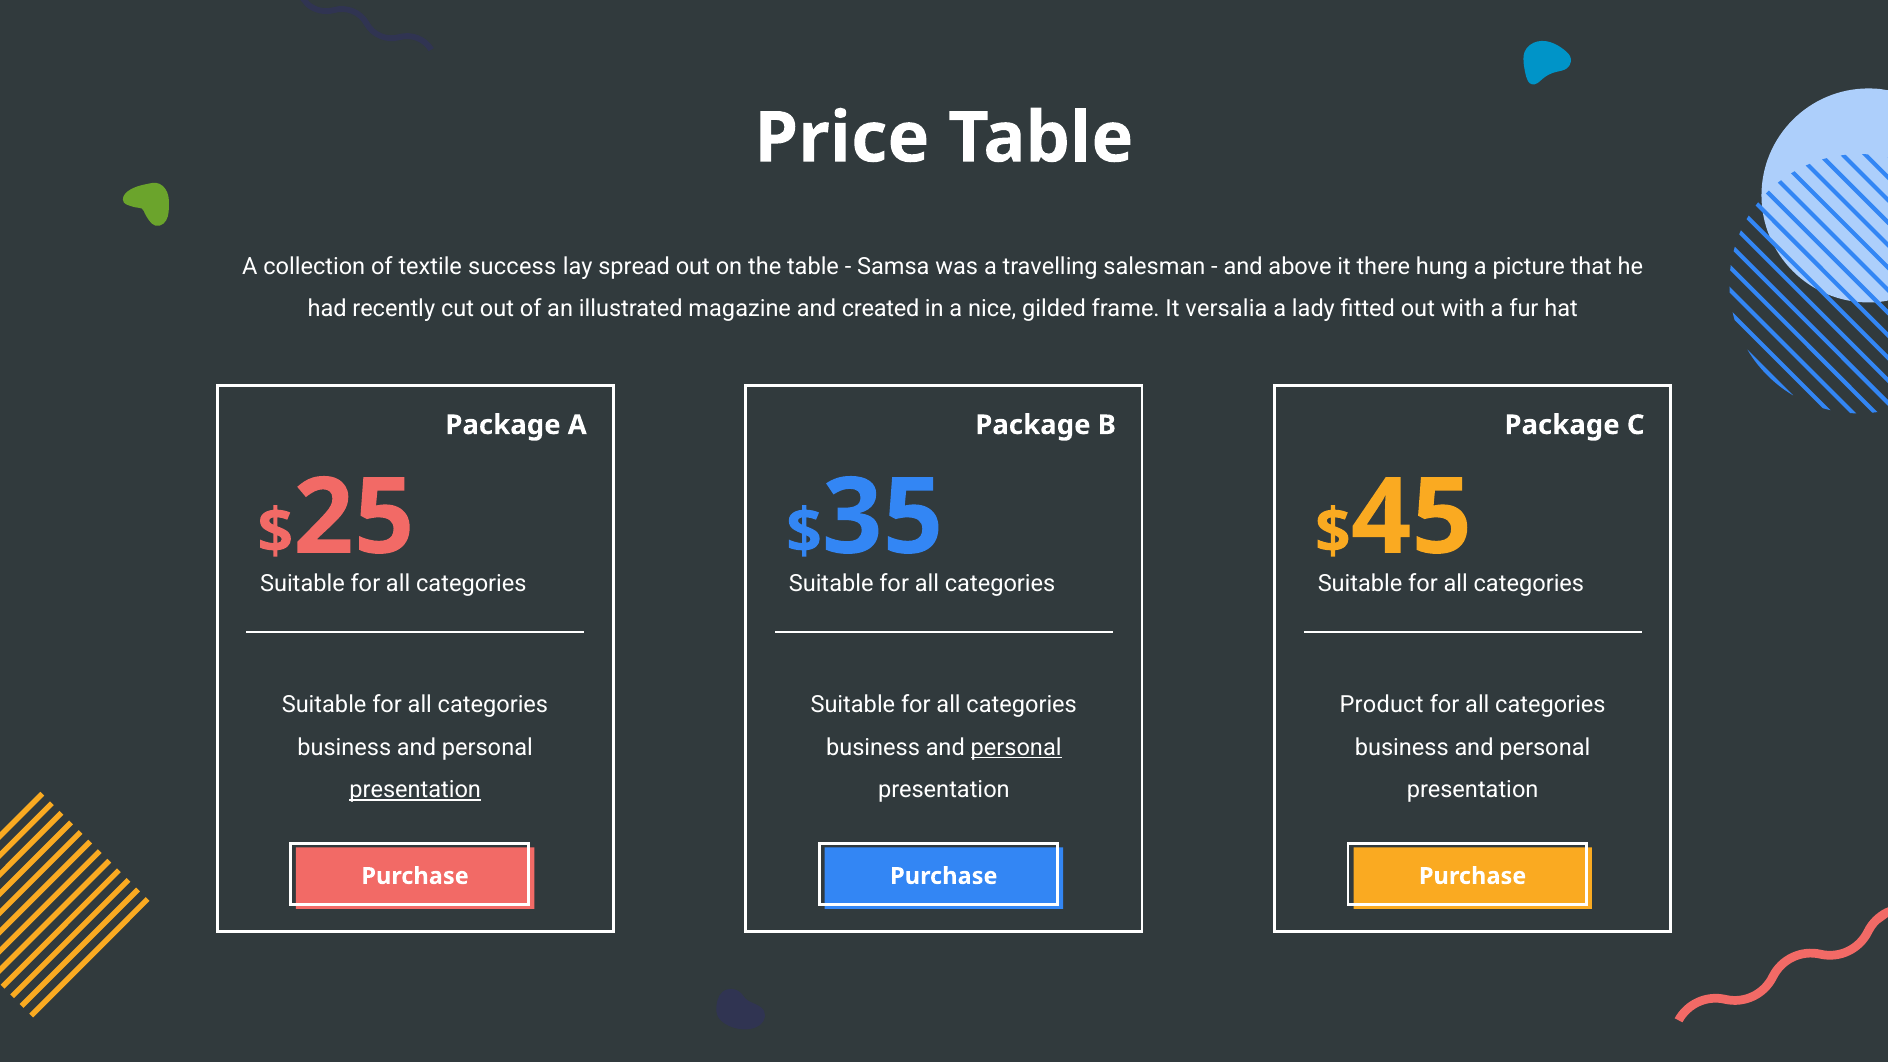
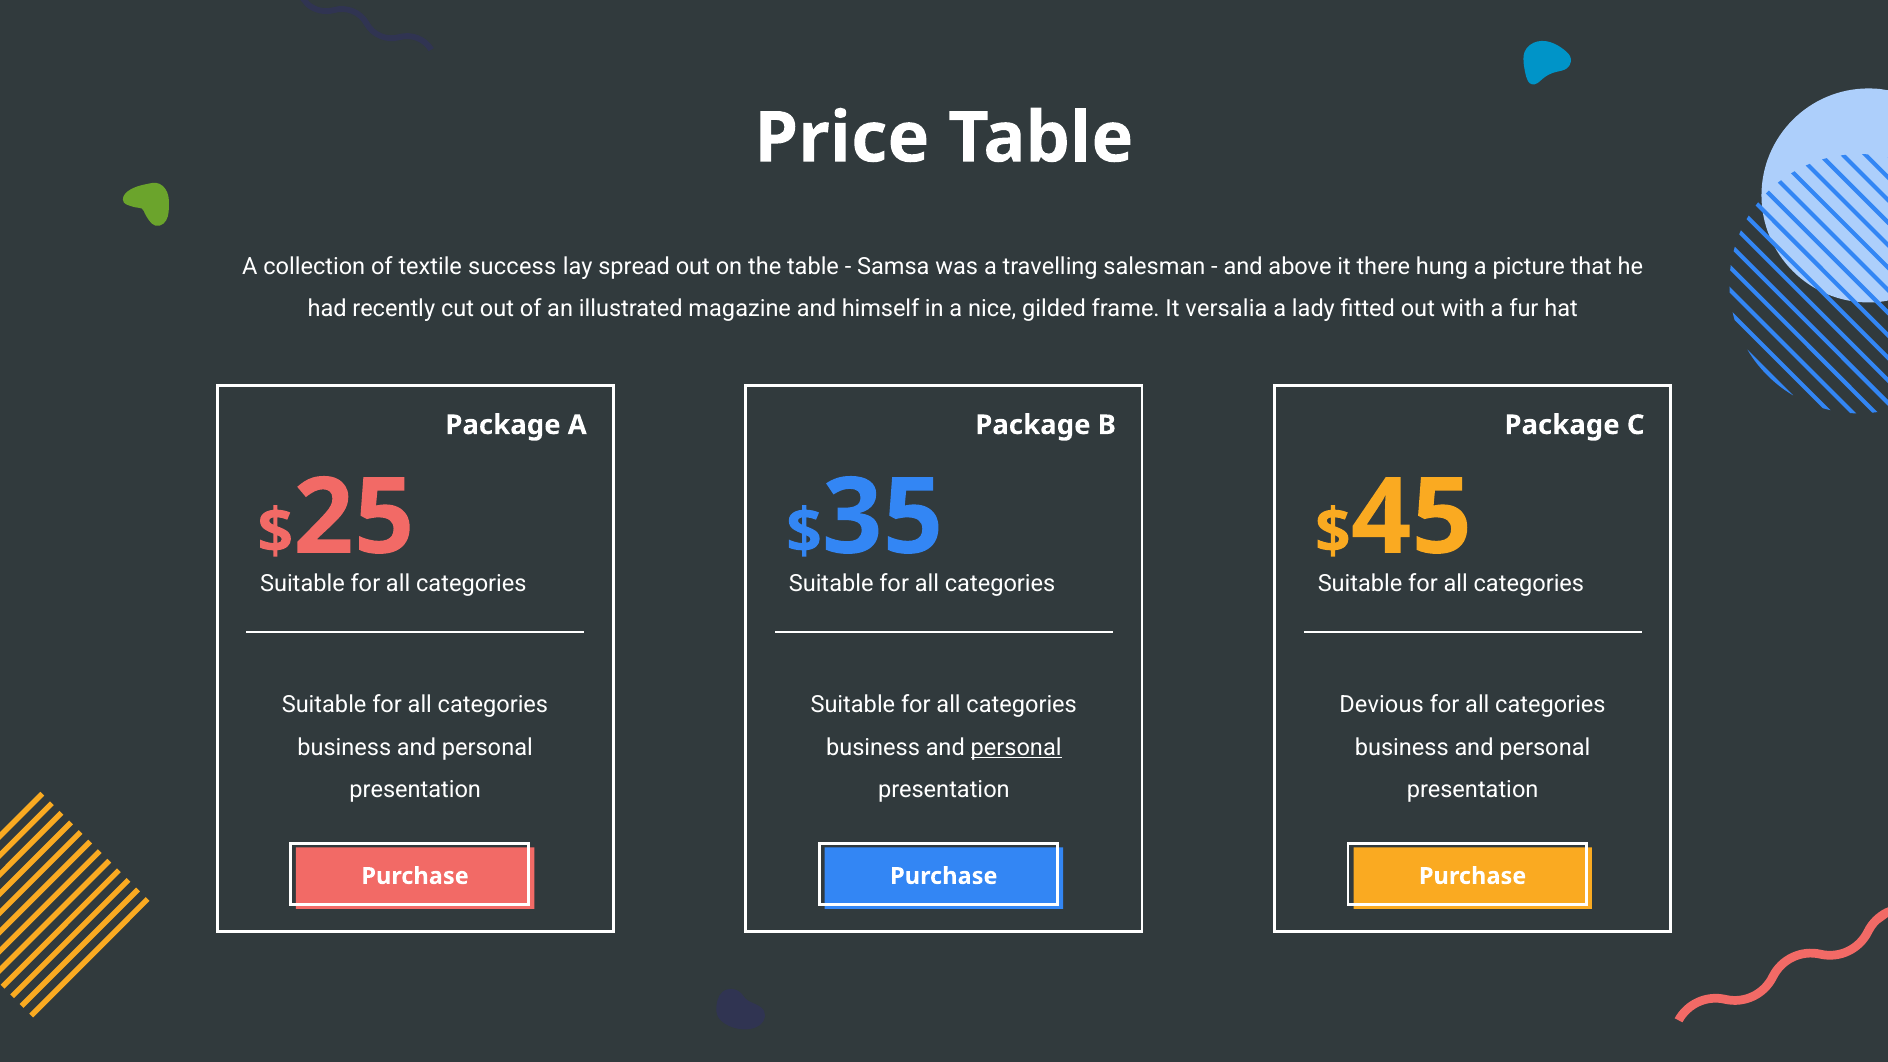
created: created -> himself
Product: Product -> Devious
presentation at (415, 790) underline: present -> none
